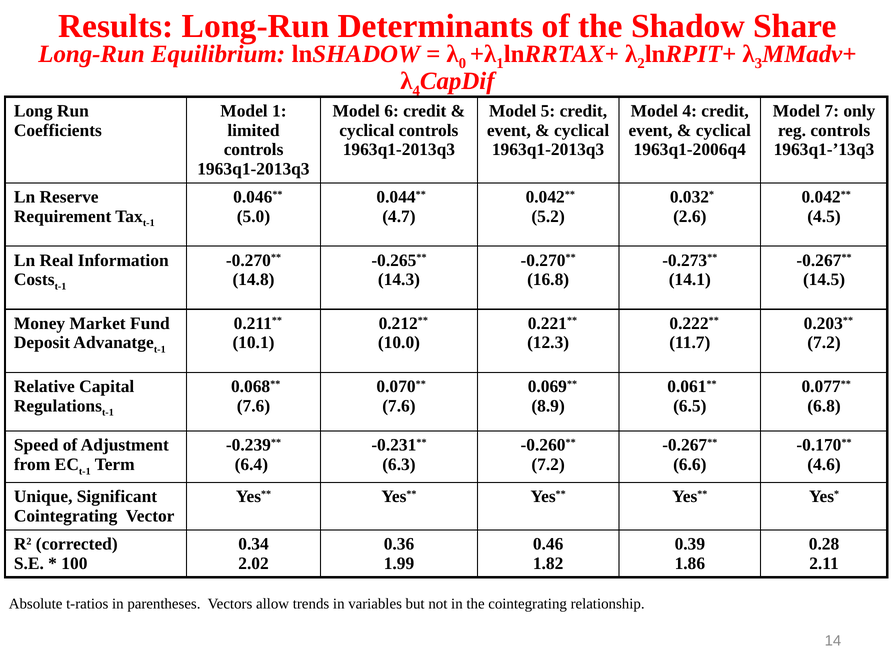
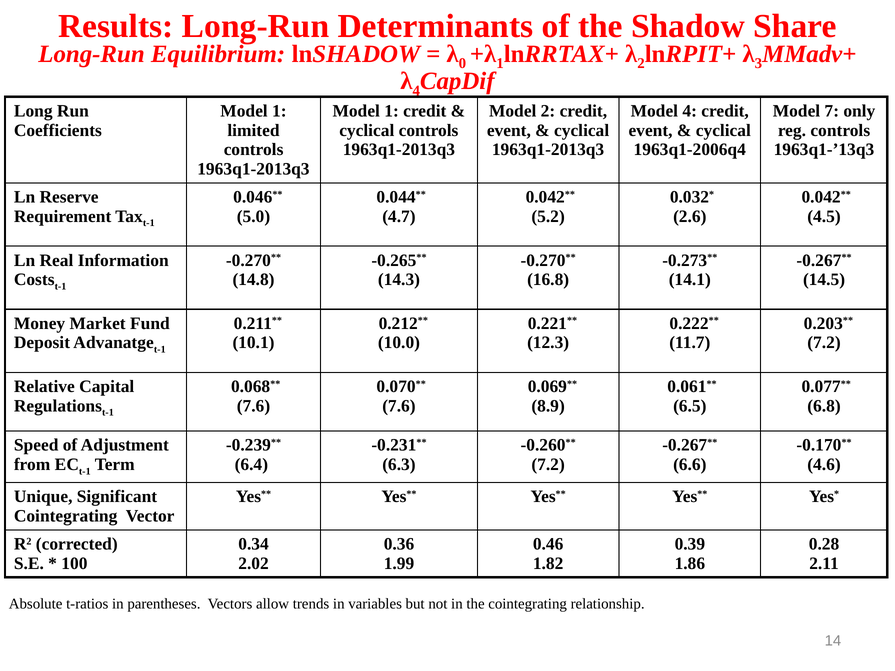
6 at (392, 111): 6 -> 1
Model 5: 5 -> 2
